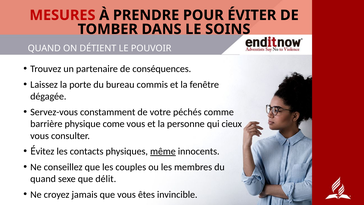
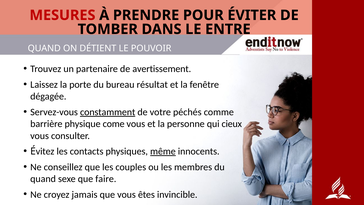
SOINS: SOINS -> ENTRE
conséquences: conséquences -> avertissement
commis: commis -> résultat
constamment underline: none -> present
délit: délit -> faire
